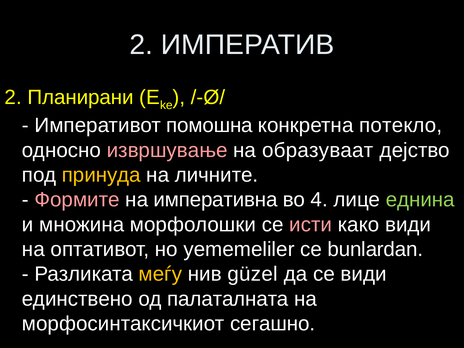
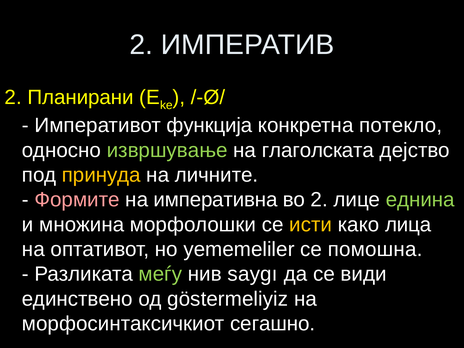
помошна: помошна -> функција
извршување colour: pink -> light green
образуваат: образуваат -> глаголската
во 4: 4 -> 2
исти colour: pink -> yellow
како види: види -> лица
bunlardan: bunlardan -> помошна
меѓу colour: yellow -> light green
güzel: güzel -> saygı
палаталната: палаталната -> göstermeliyiz
